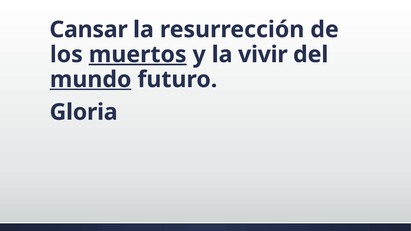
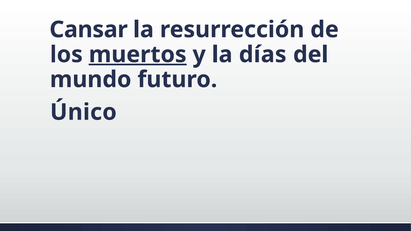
vivir: vivir -> días
mundo underline: present -> none
Gloria: Gloria -> Único
